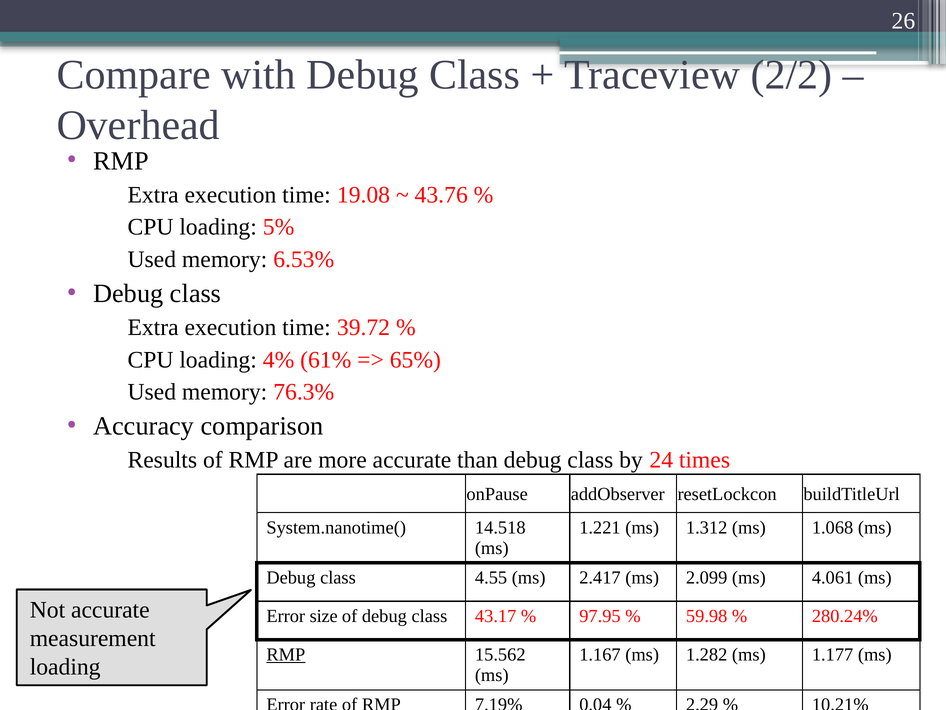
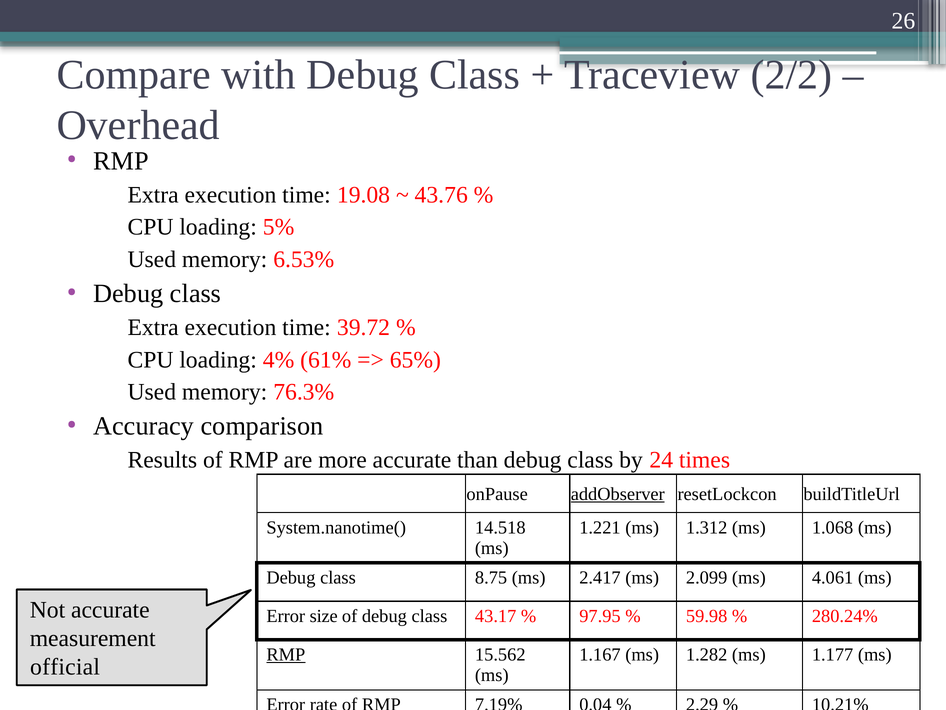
addObserver underline: none -> present
4.55: 4.55 -> 8.75
loading at (65, 667): loading -> official
